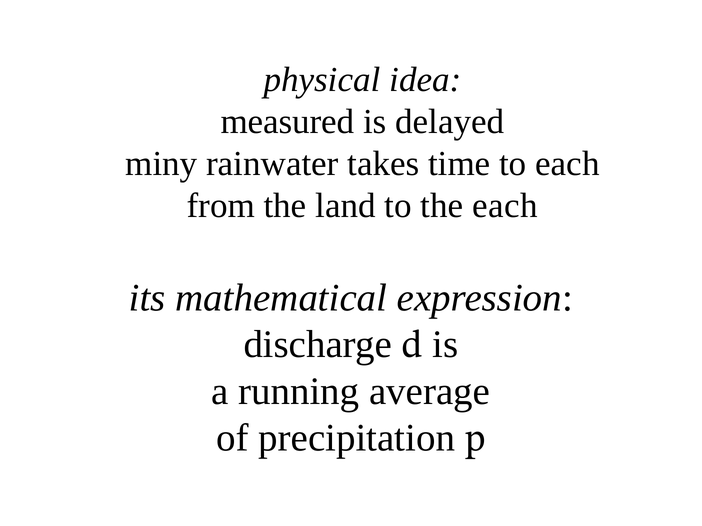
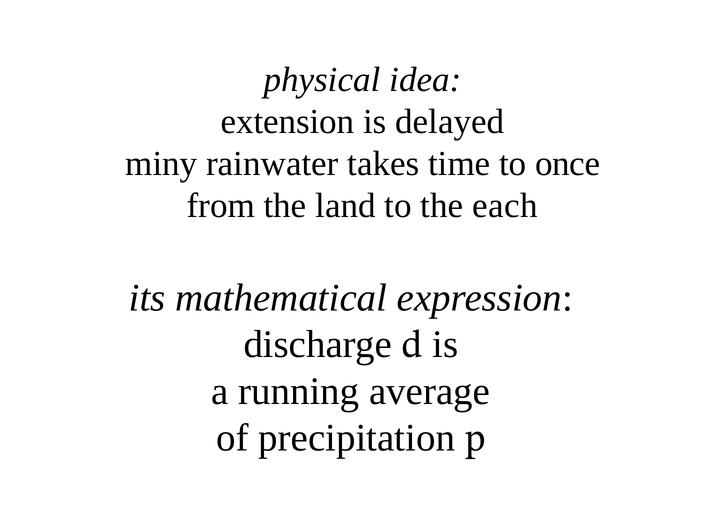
measured: measured -> extension
to each: each -> once
